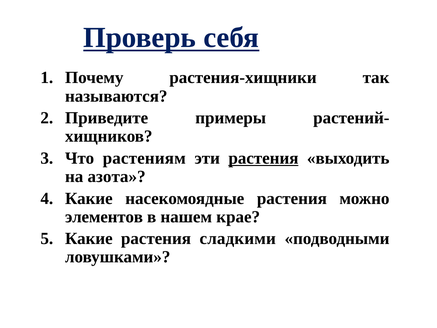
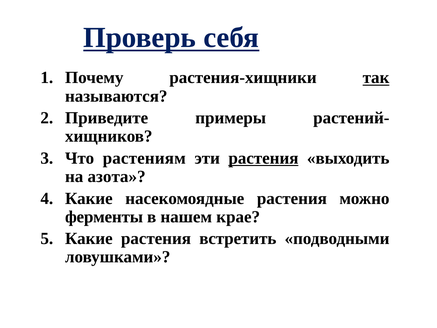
так underline: none -> present
элементов: элементов -> ферменты
сладкими: сладкими -> встретить
